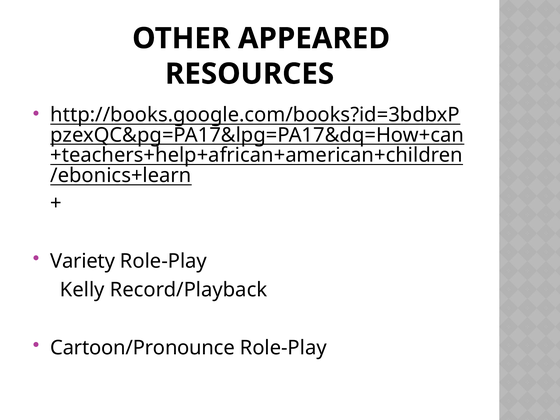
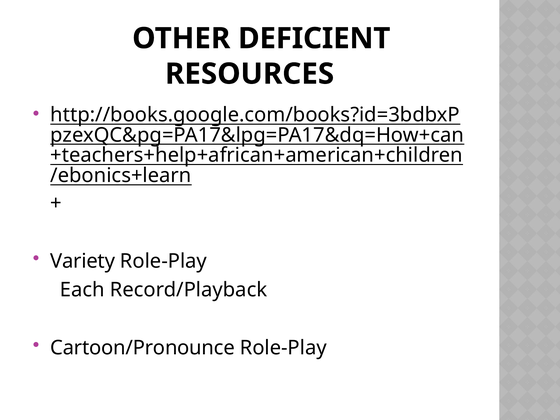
APPEARED: APPEARED -> DEFICIENT
Kelly: Kelly -> Each
